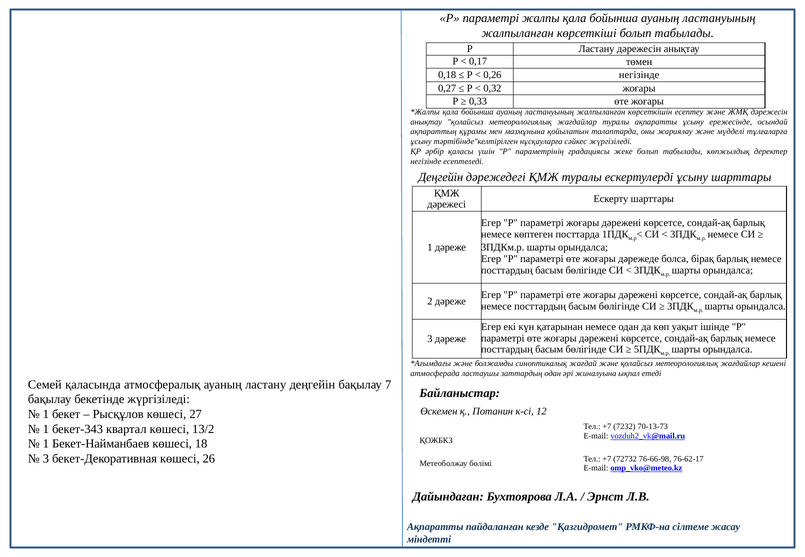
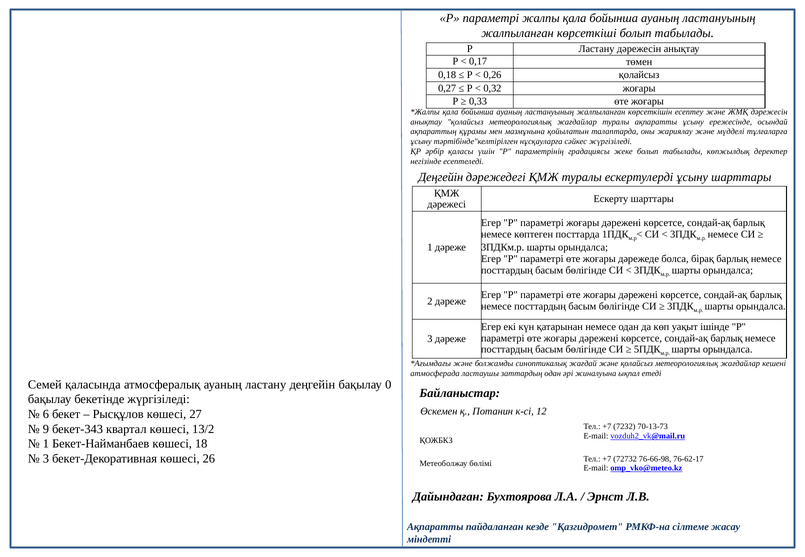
0,26 негізінде: негізінде -> қолайсыз
7: 7 -> 0
1 at (46, 414): 1 -> 6
1 at (46, 429): 1 -> 9
